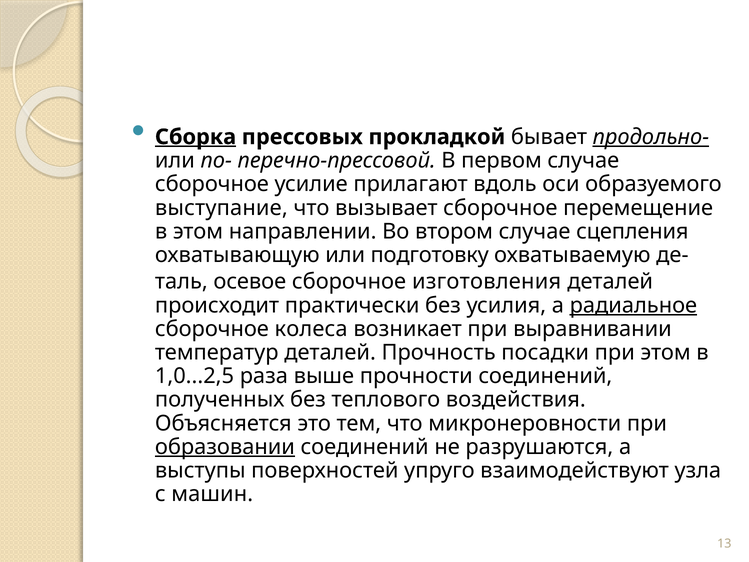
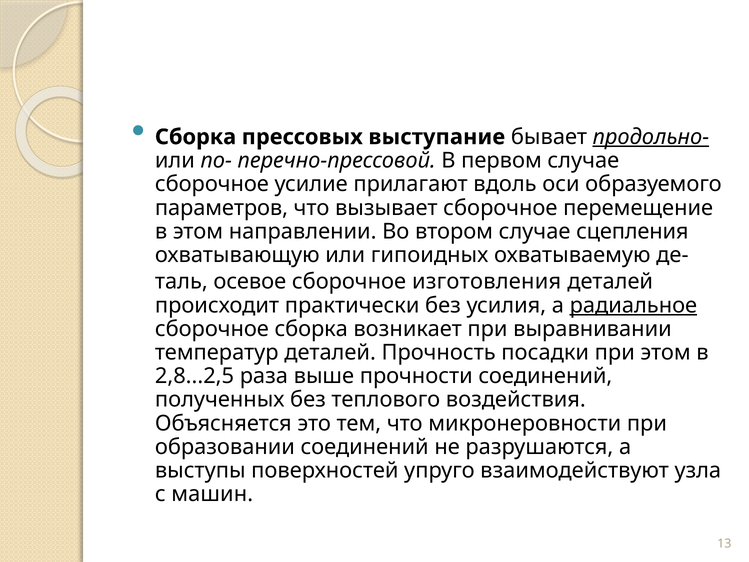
Сборка at (196, 137) underline: present -> none
прокладкой: прокладкой -> выступание
выступание: выступание -> параметров
подготовку: подготовку -> гипоидных
сборочное колеса: колеса -> сборка
1,0...2,5: 1,0...2,5 -> 2,8...2,5
образовании underline: present -> none
